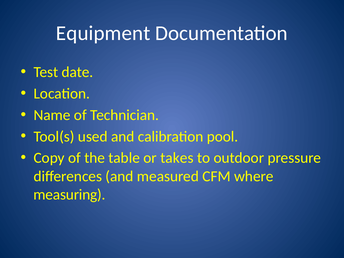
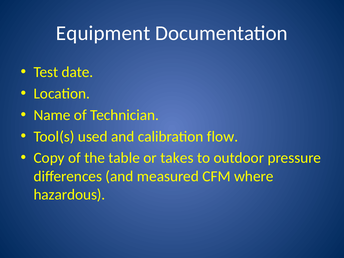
pool: pool -> flow
measuring: measuring -> hazardous
